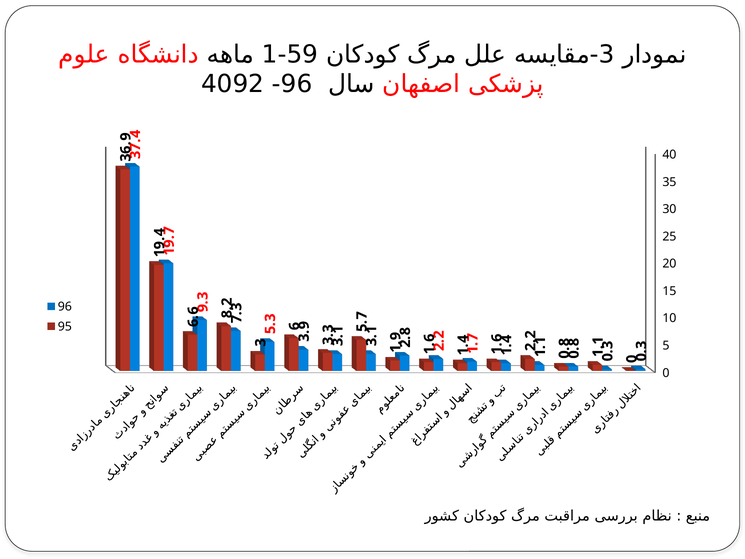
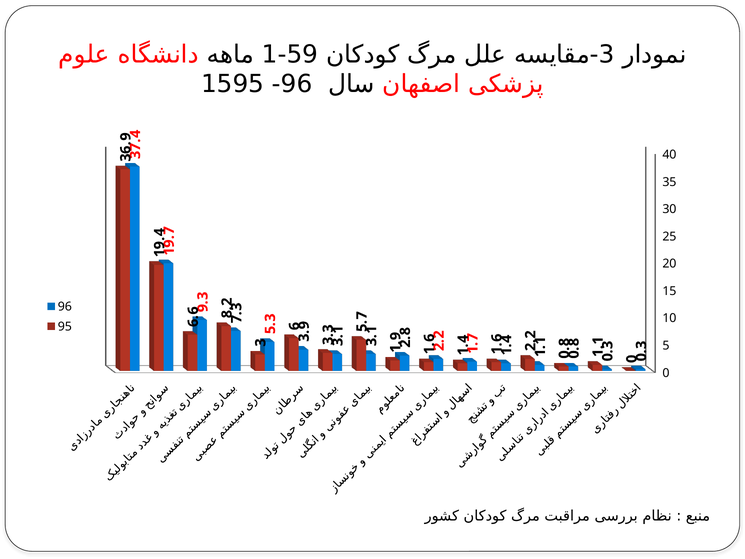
4092: 4092 -> 1595
